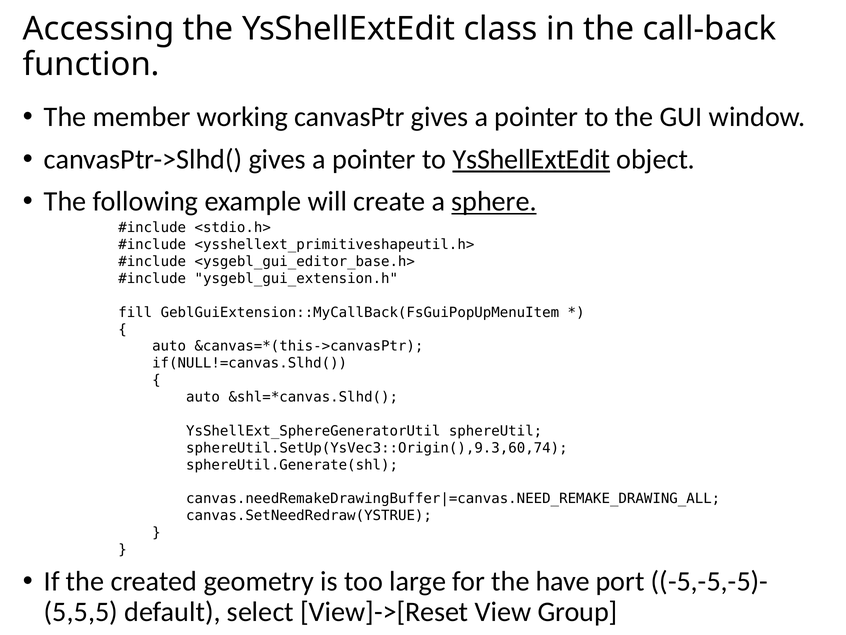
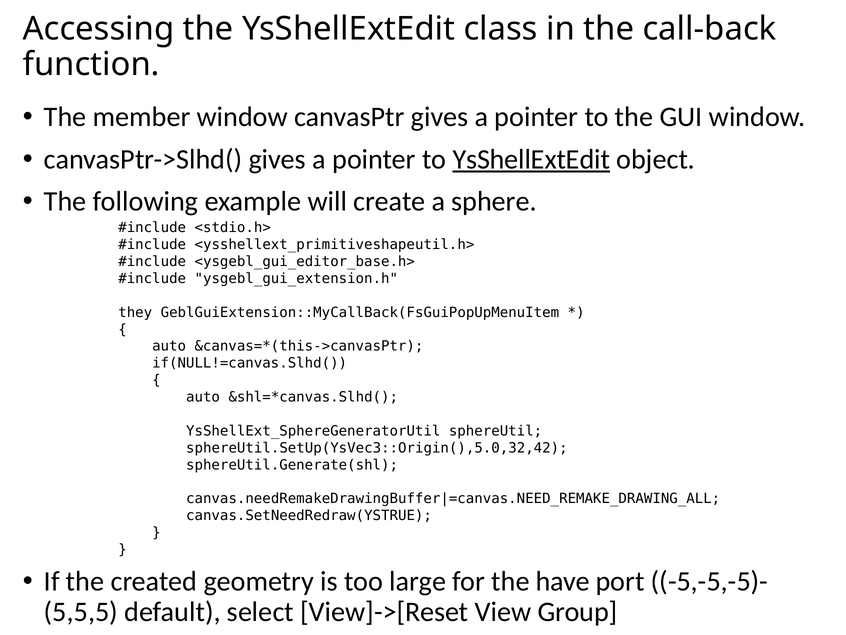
member working: working -> window
sphere underline: present -> none
fill: fill -> they
sphereUtil.SetUp(YsVec3::Origin(),9.3,60,74: sphereUtil.SetUp(YsVec3::Origin(),9.3,60,74 -> sphereUtil.SetUp(YsVec3::Origin(),5.0,32,42
